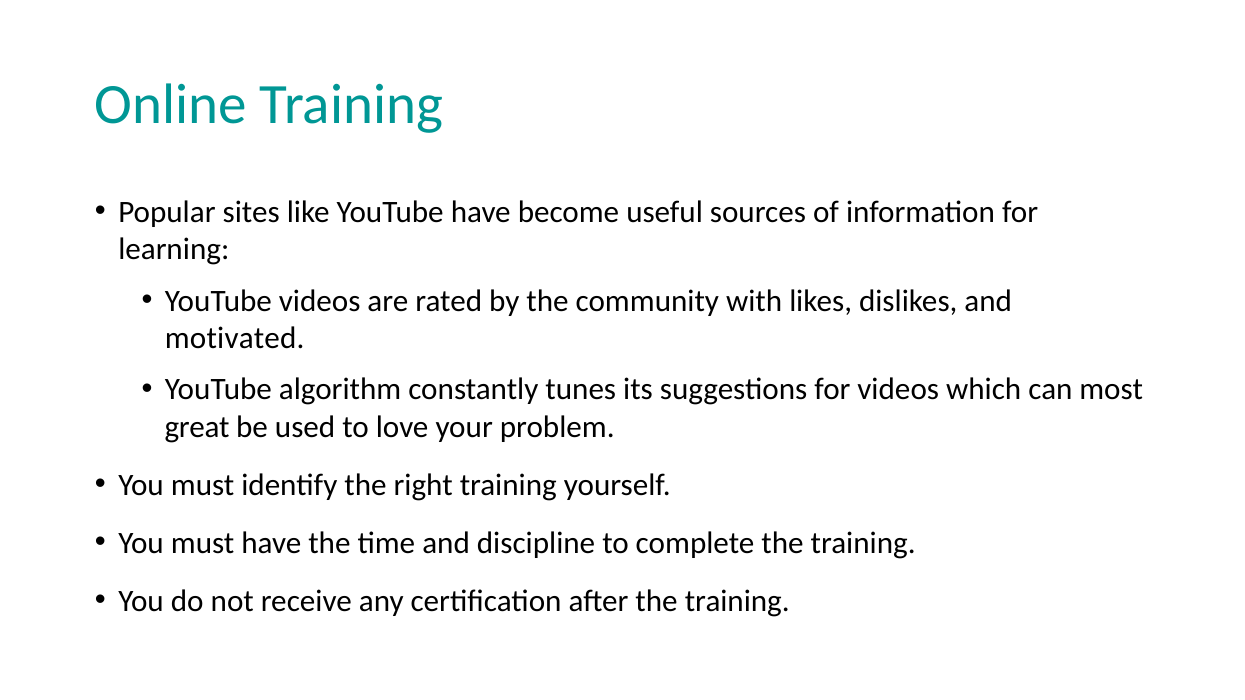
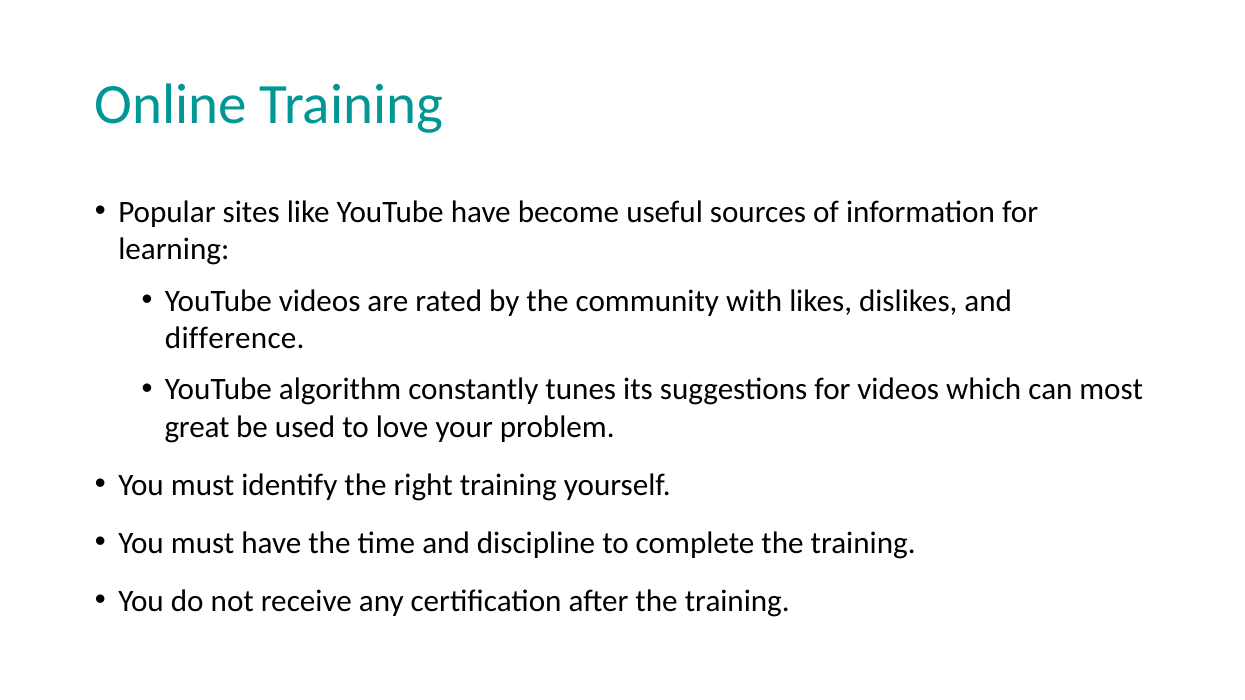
motivated: motivated -> difference
